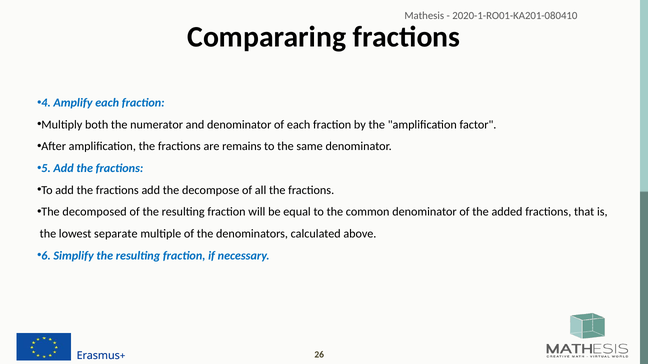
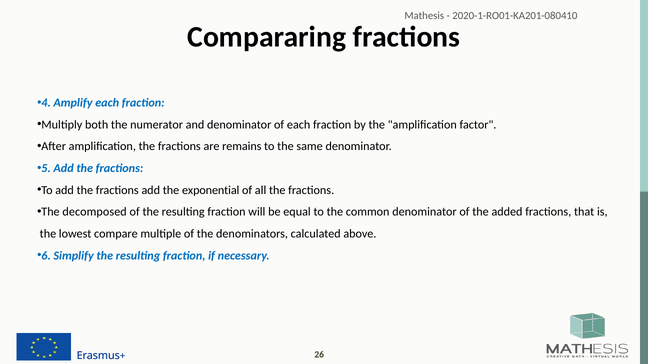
decompose: decompose -> exponential
separate: separate -> compare
